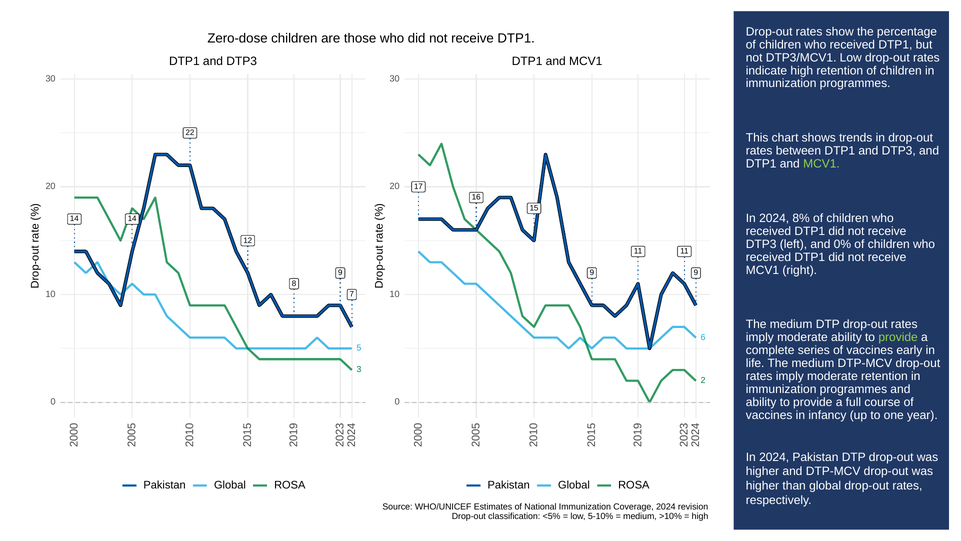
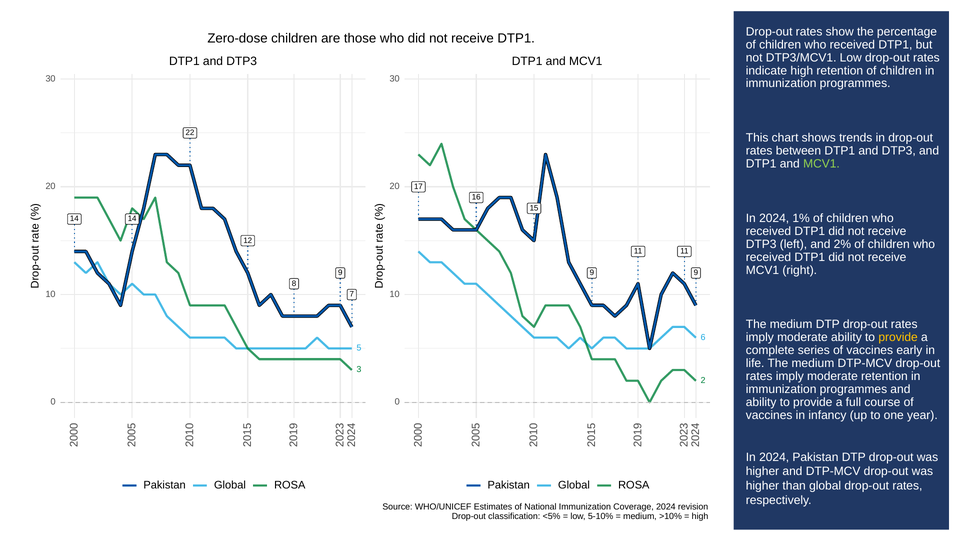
8%: 8% -> 1%
0%: 0% -> 2%
provide at (898, 337) colour: light green -> yellow
